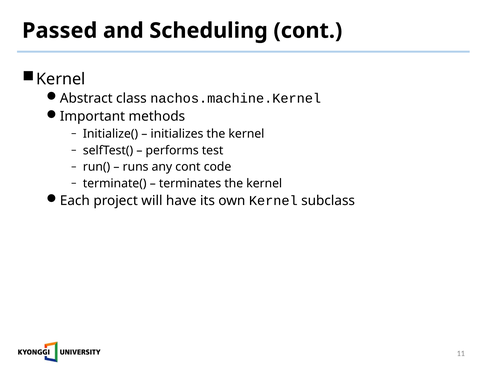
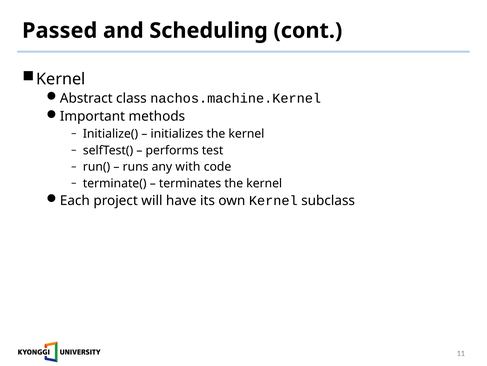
any cont: cont -> with
